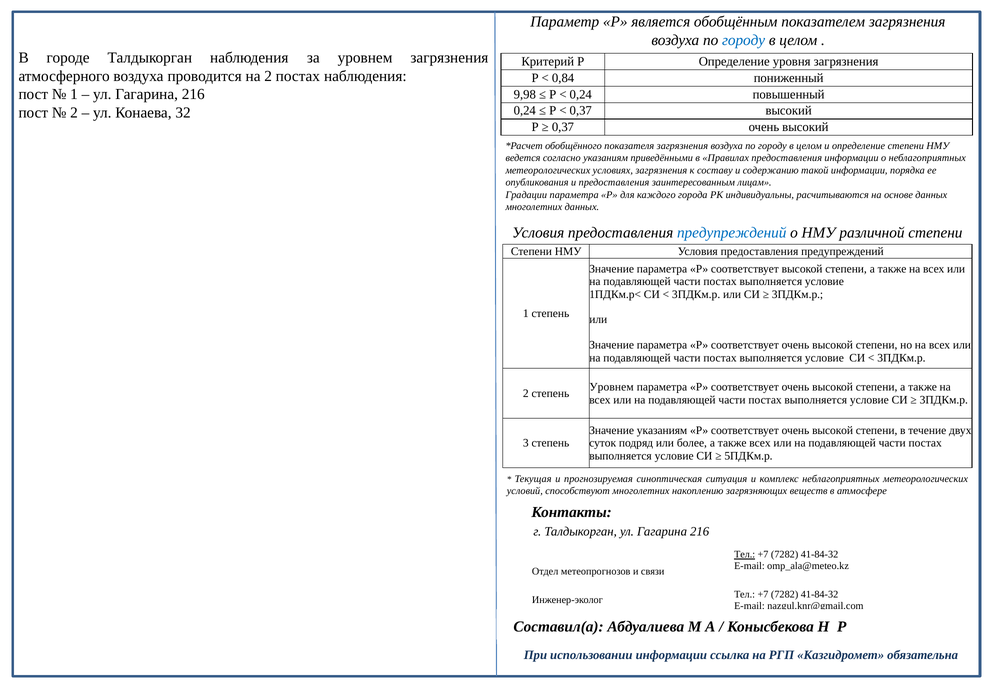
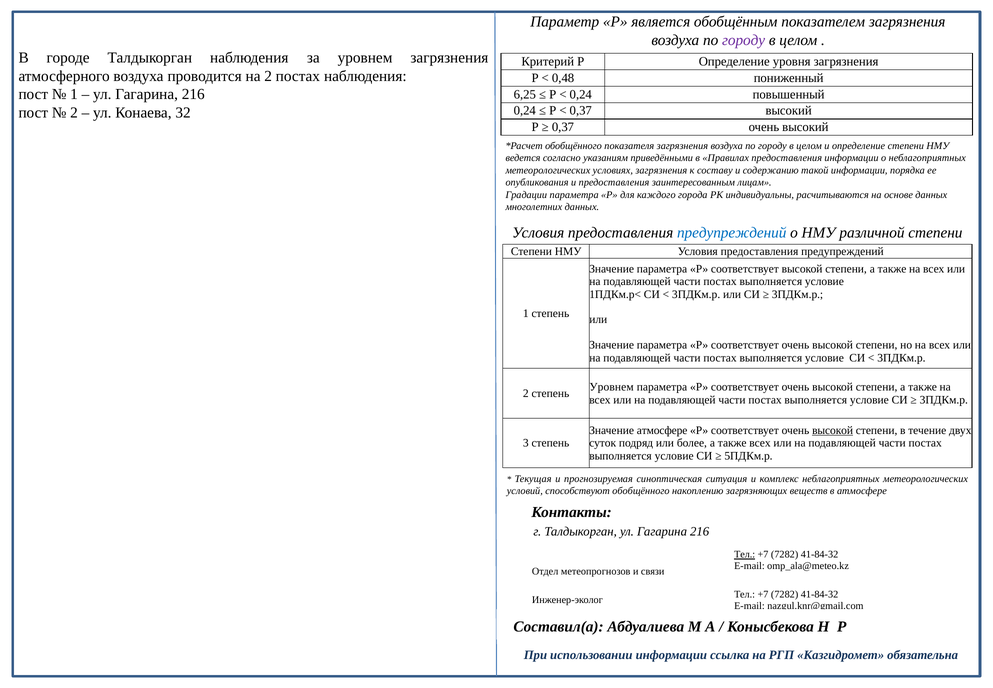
городу at (744, 40) colour: blue -> purple
0,84: 0,84 -> 0,48
9,98: 9,98 -> 6,25
Значение указаниям: указаниям -> атмосфере
высокой at (833, 430) underline: none -> present
способствуют многолетних: многолетних -> обобщённого
